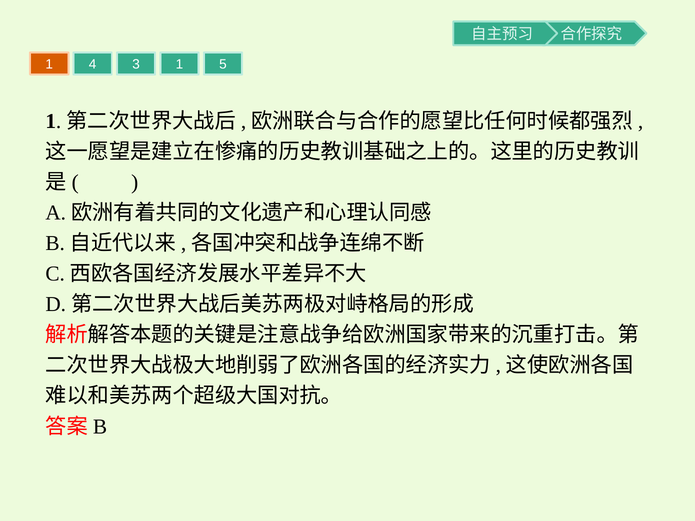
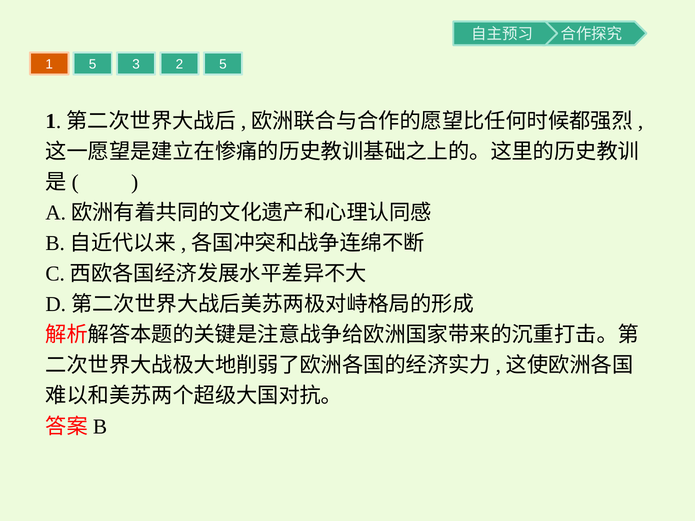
1 4: 4 -> 5
3 1: 1 -> 2
